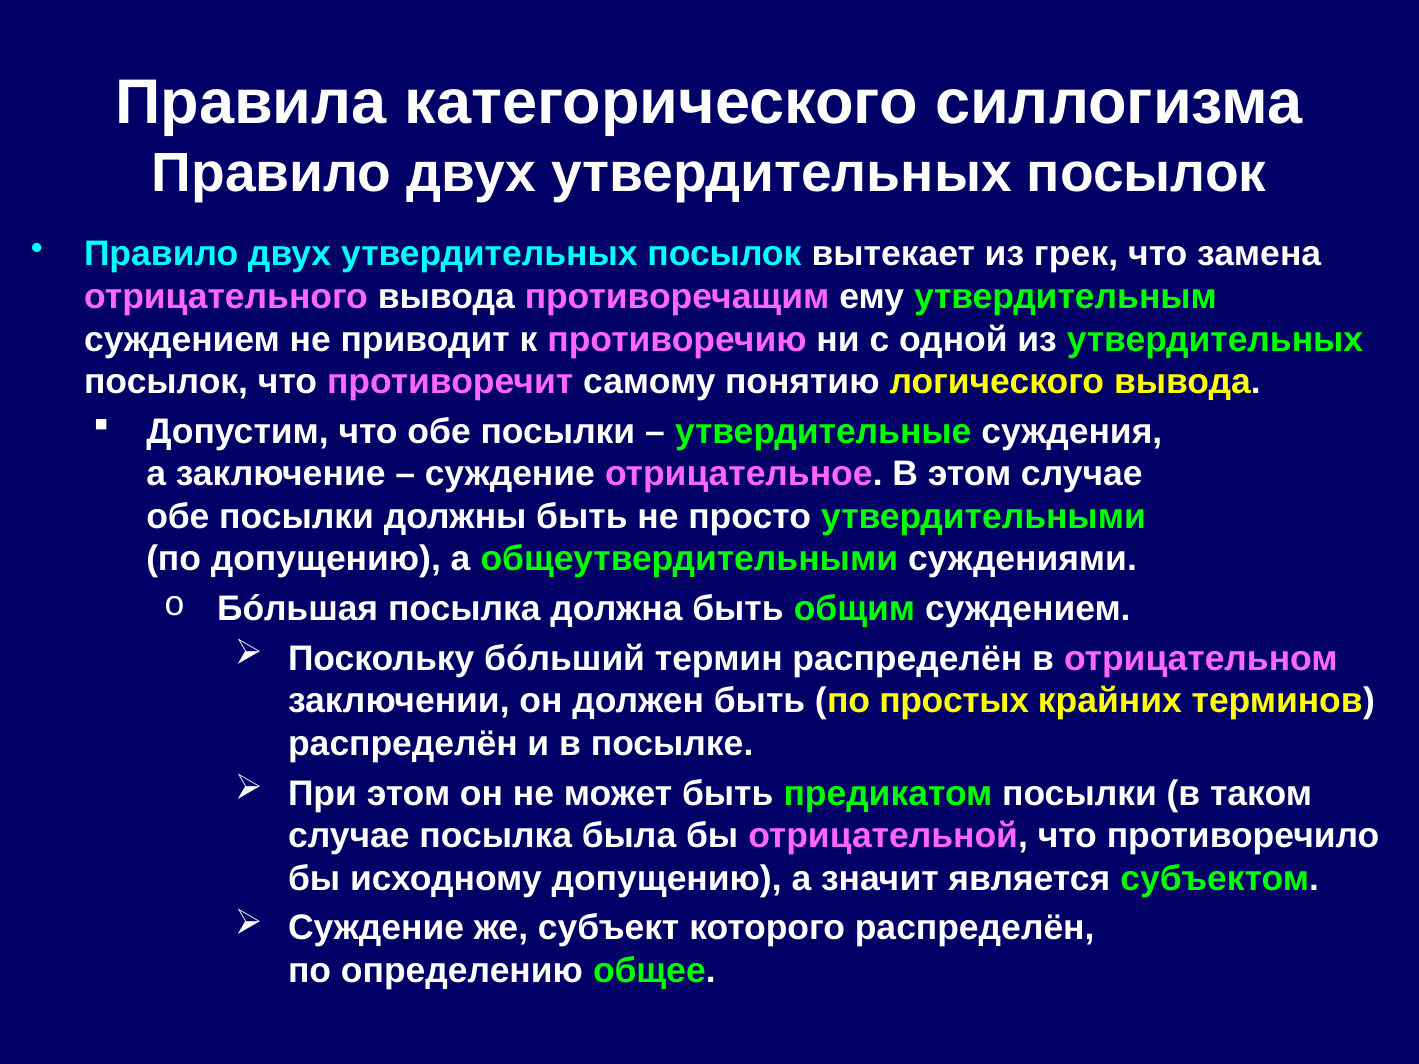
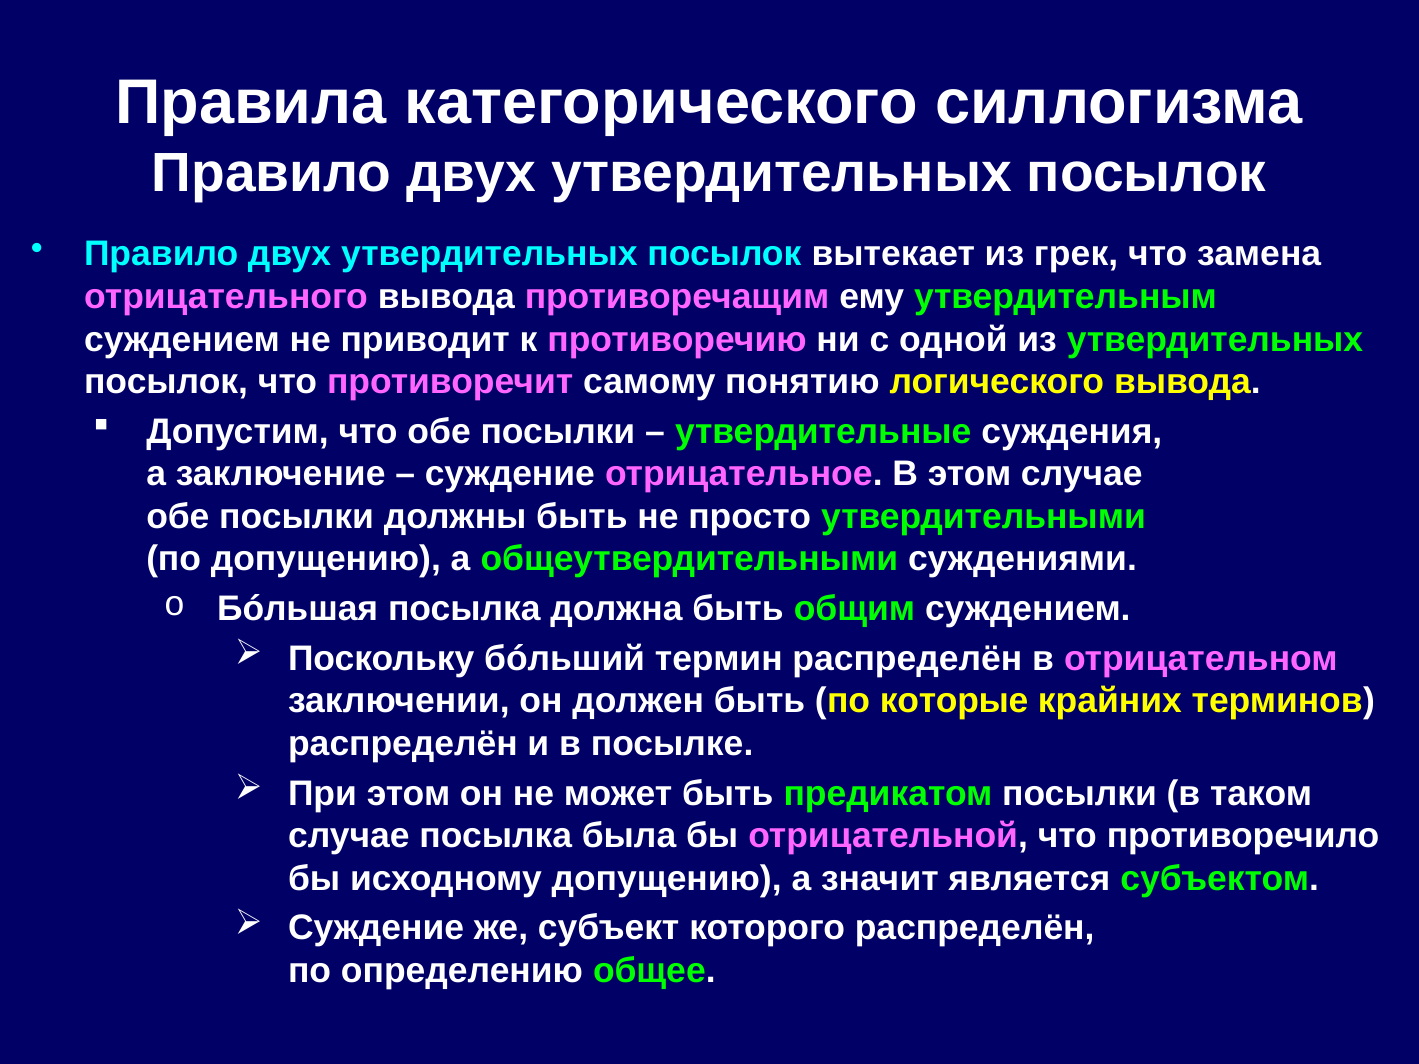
простых: простых -> которые
